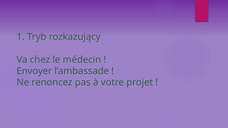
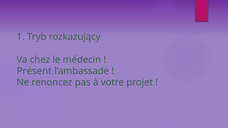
Envoyer: Envoyer -> Présent
